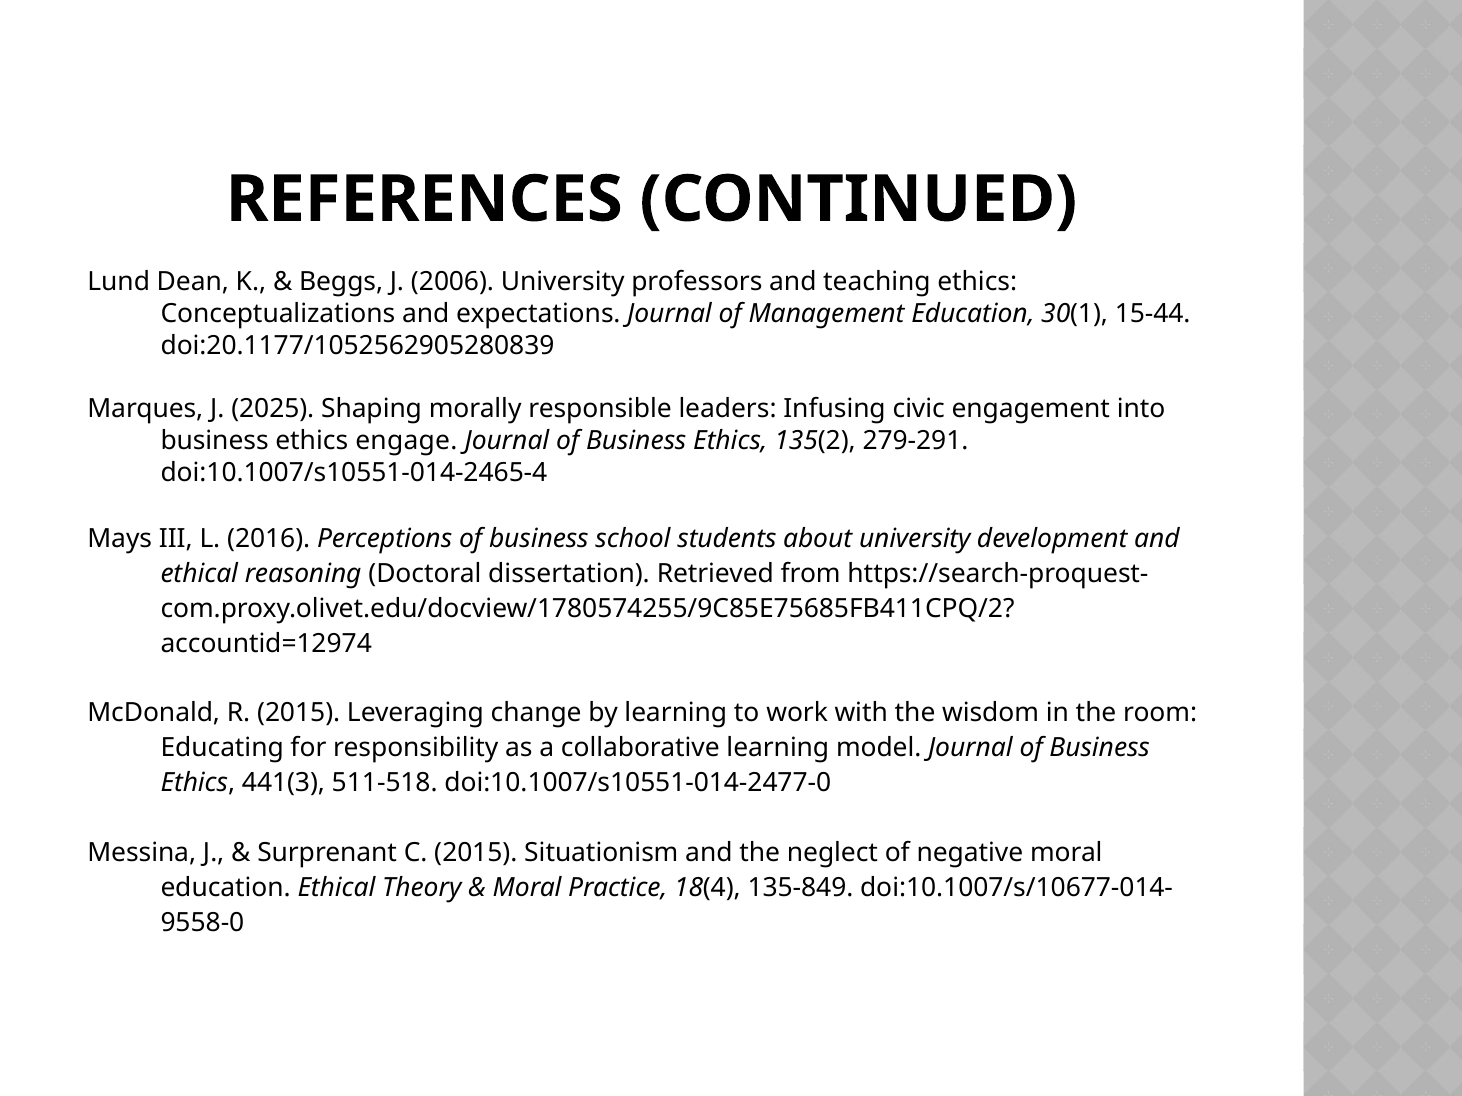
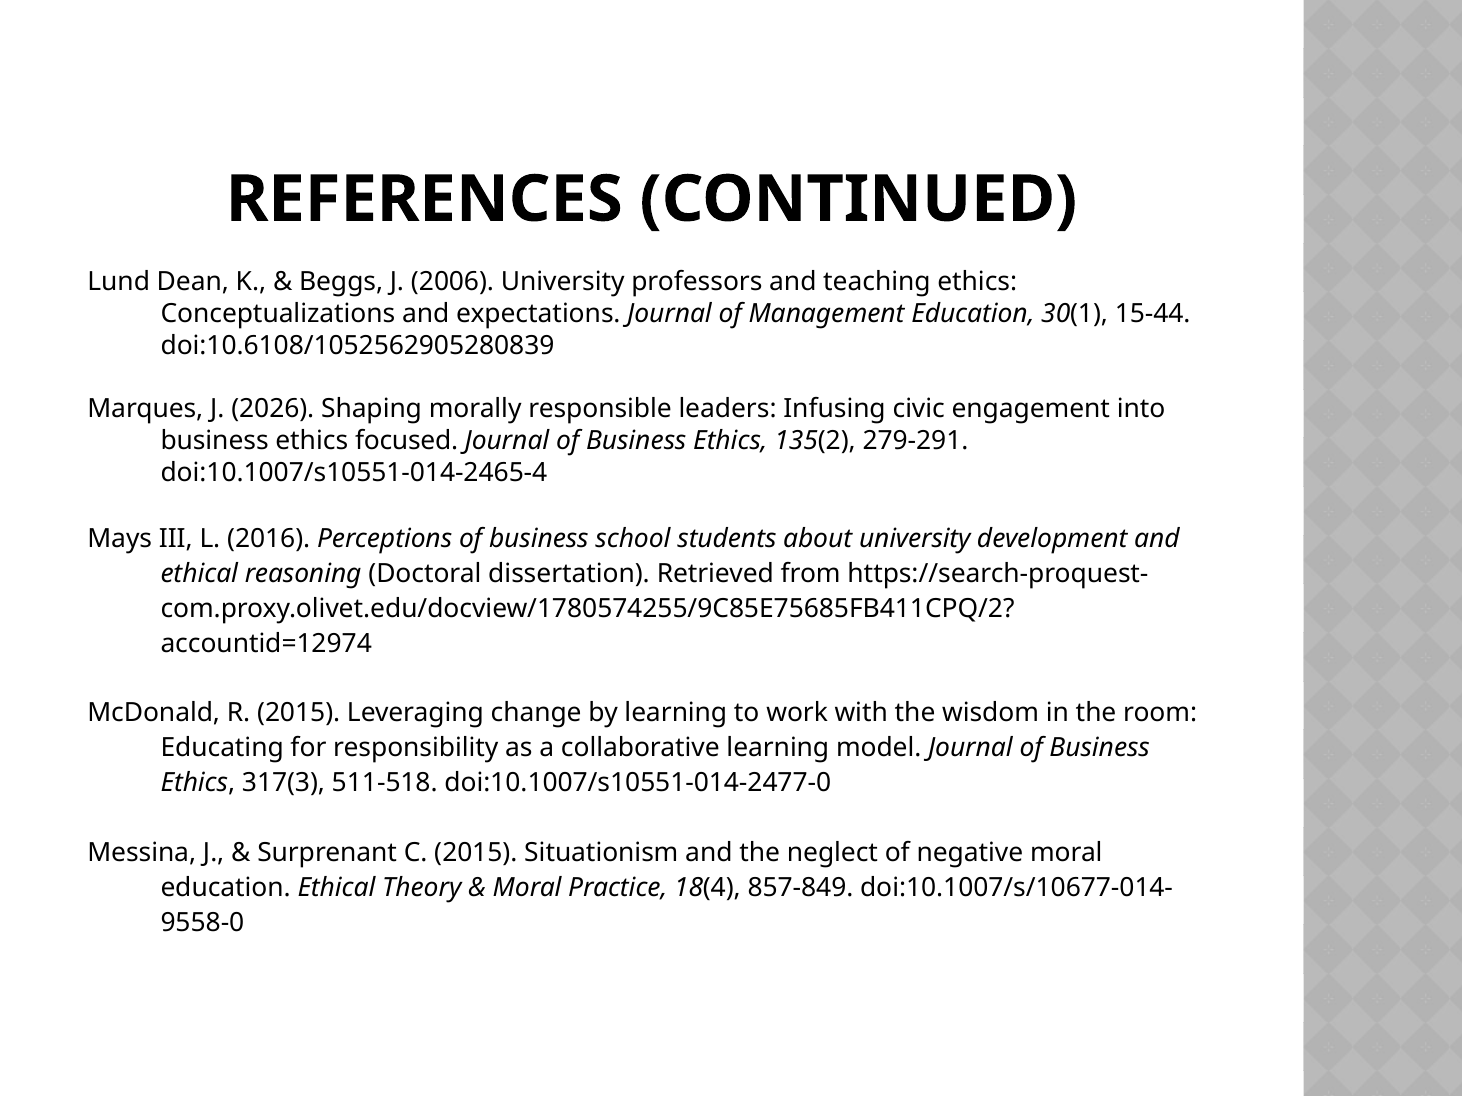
doi:20.1177/1052562905280839: doi:20.1177/1052562905280839 -> doi:10.6108/1052562905280839
2025: 2025 -> 2026
engage: engage -> focused
441(3: 441(3 -> 317(3
135-849: 135-849 -> 857-849
